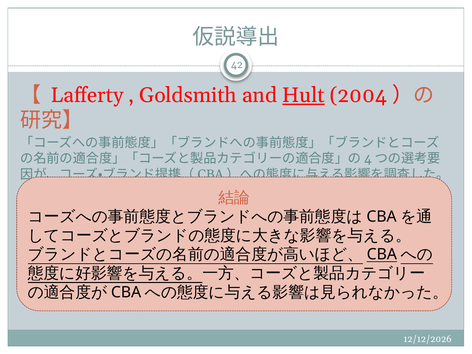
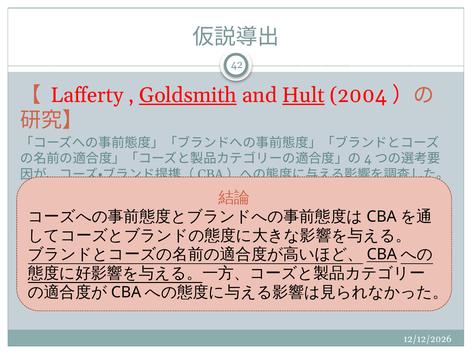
Goldsmith underline: none -> present
